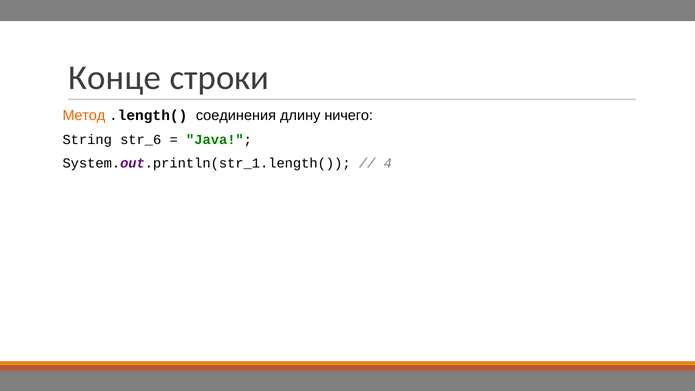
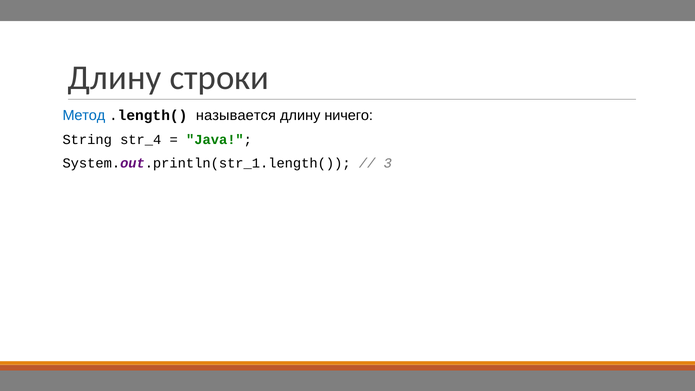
Конце at (115, 78): Конце -> Длину
Метод colour: orange -> blue
соединения: соединения -> называется
str_6: str_6 -> str_4
4: 4 -> 3
